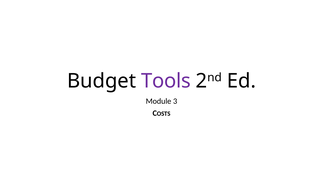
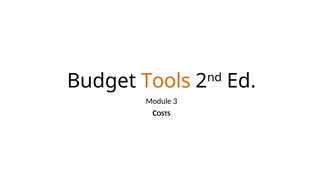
Tools colour: purple -> orange
